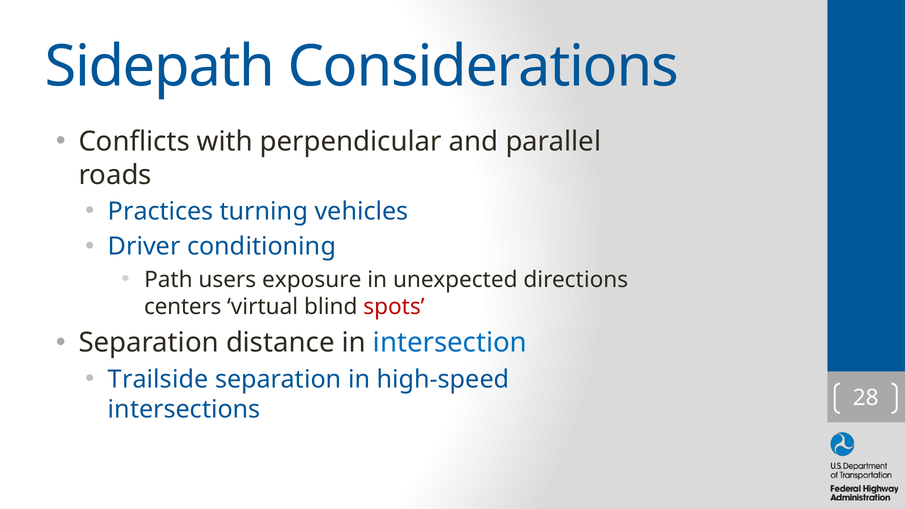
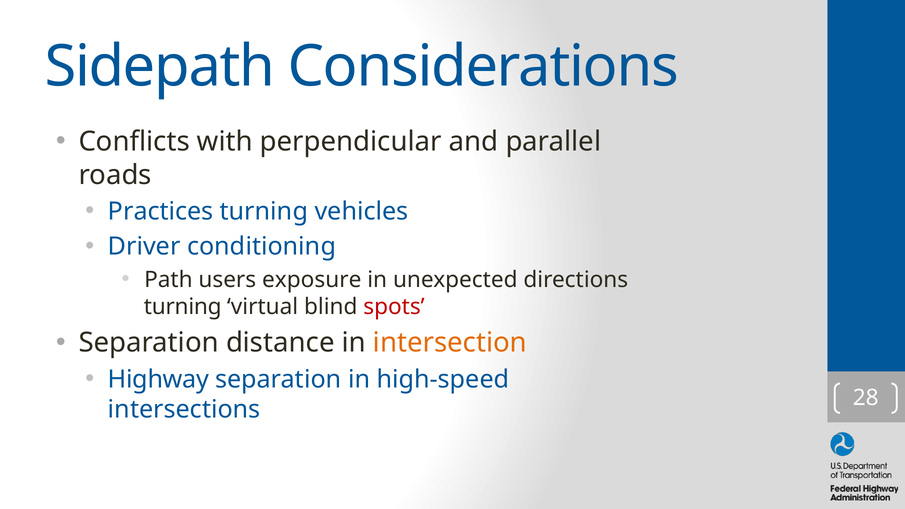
centers at (183, 307): centers -> turning
intersection colour: blue -> orange
Trailside: Trailside -> Highway
